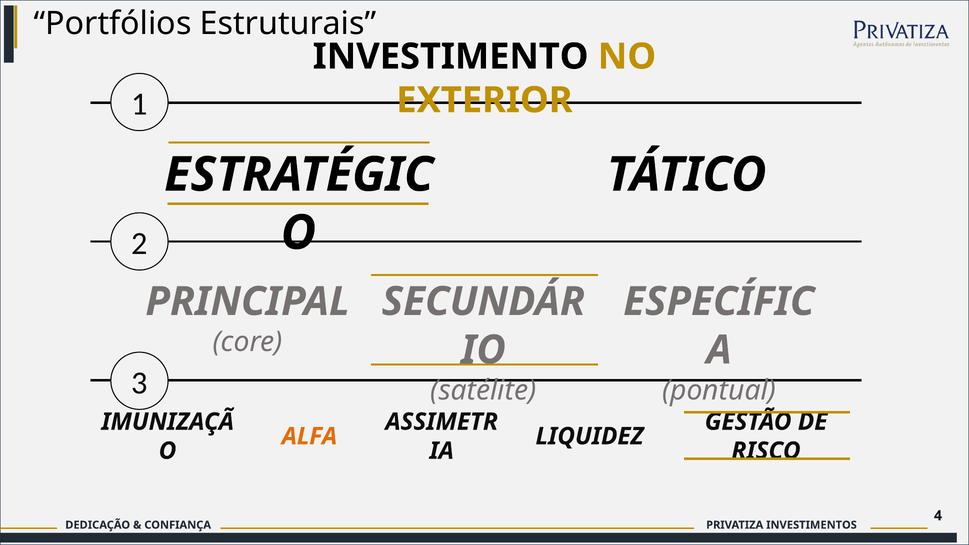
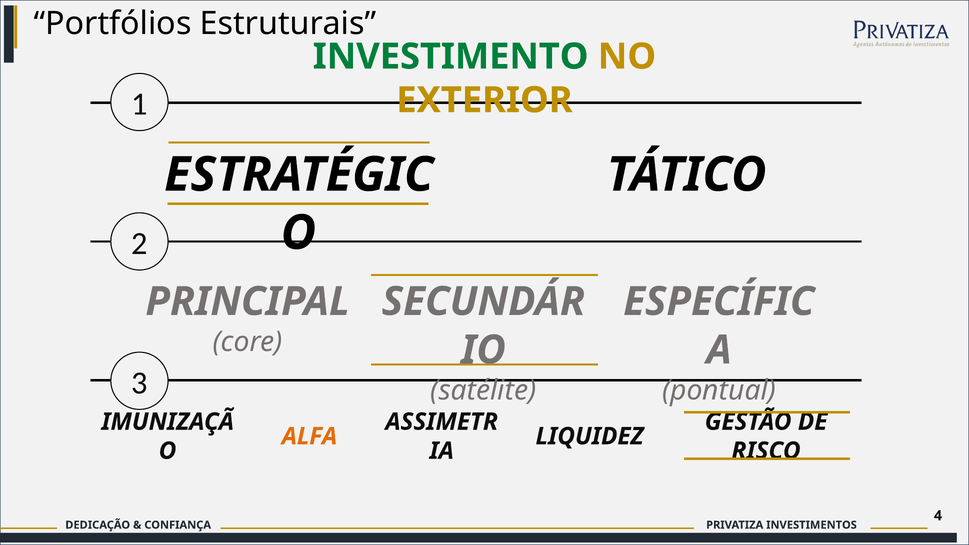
INVESTIMENTO colour: black -> green
